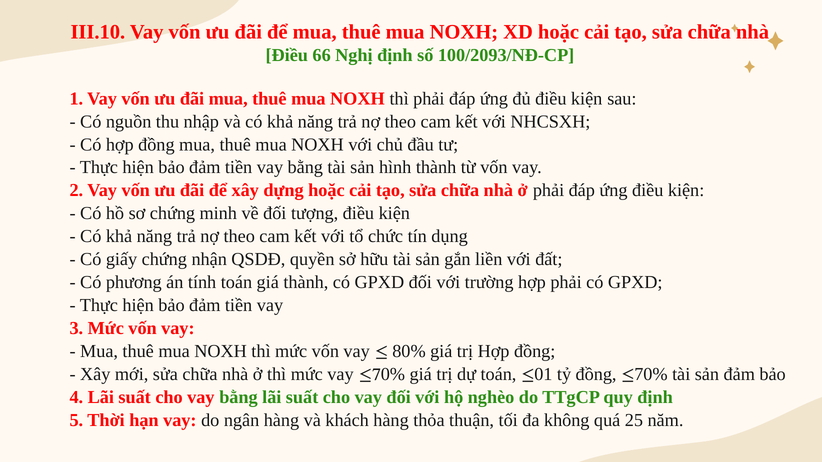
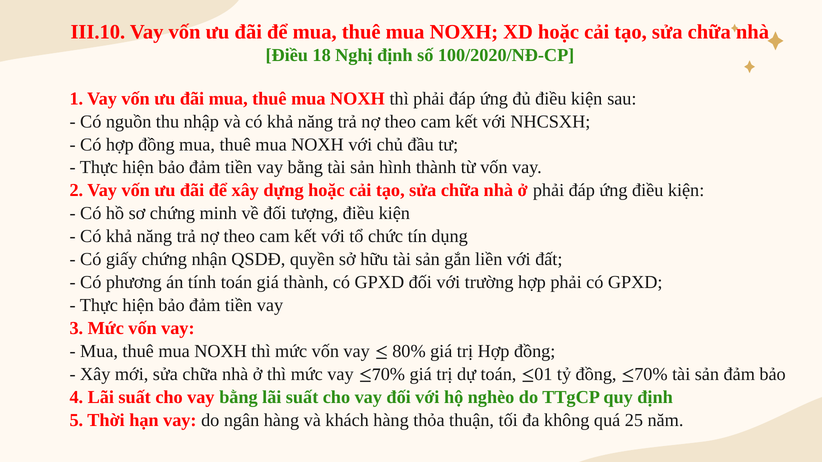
66: 66 -> 18
100/2093/NĐ-CP: 100/2093/NĐ-CP -> 100/2020/NĐ-CP
